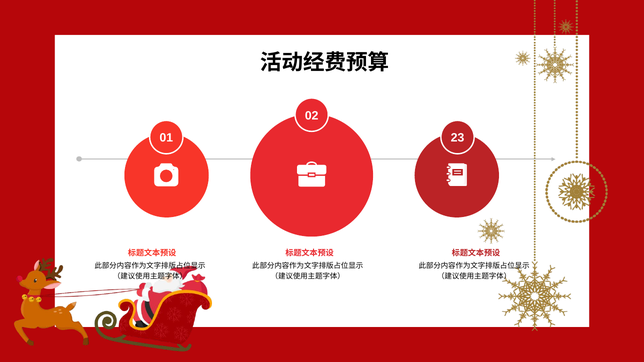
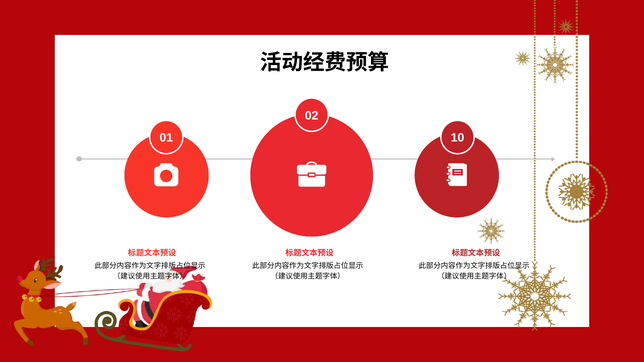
23: 23 -> 10
